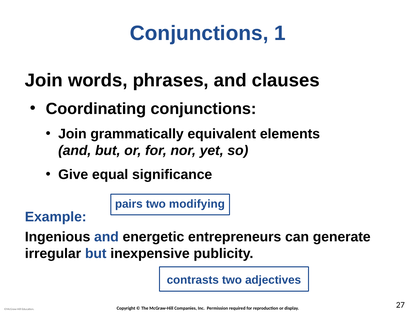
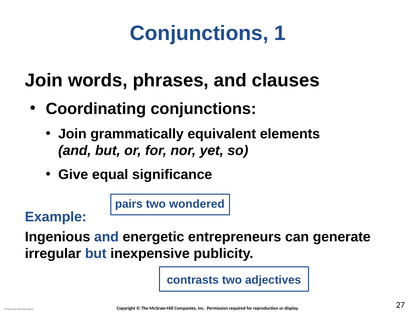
modifying: modifying -> wondered
